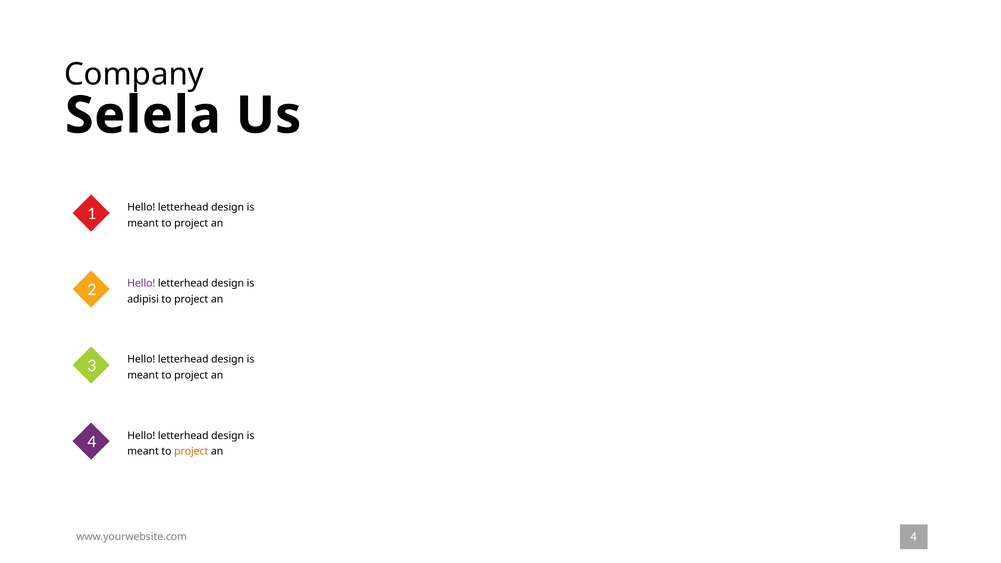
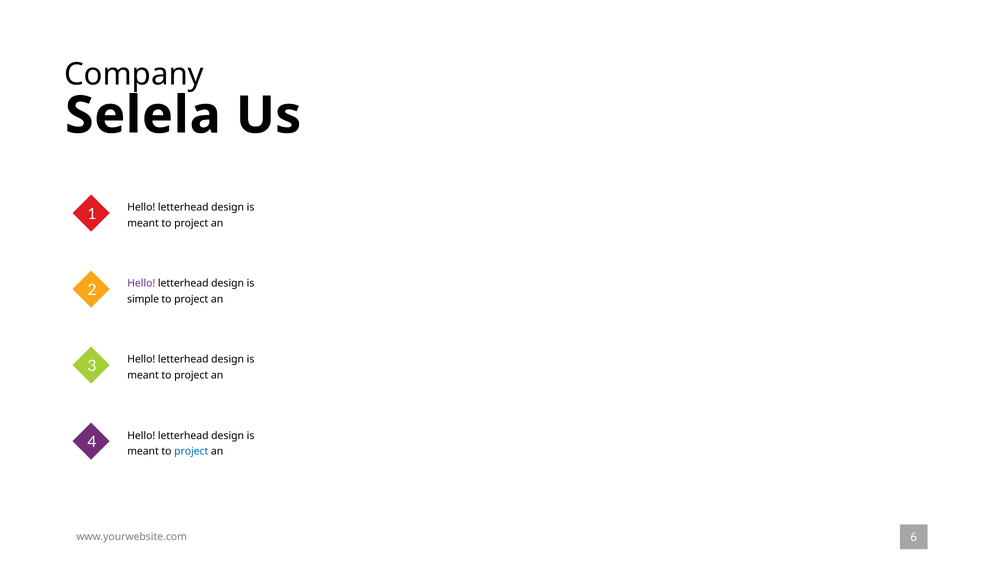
adipisi: adipisi -> simple
project at (191, 451) colour: orange -> blue
www.yourwebsite.com 4: 4 -> 6
